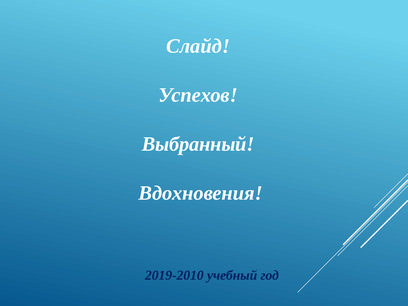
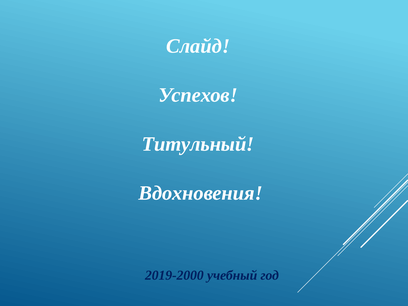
Выбранный: Выбранный -> Титульный
2019-2010: 2019-2010 -> 2019-2000
